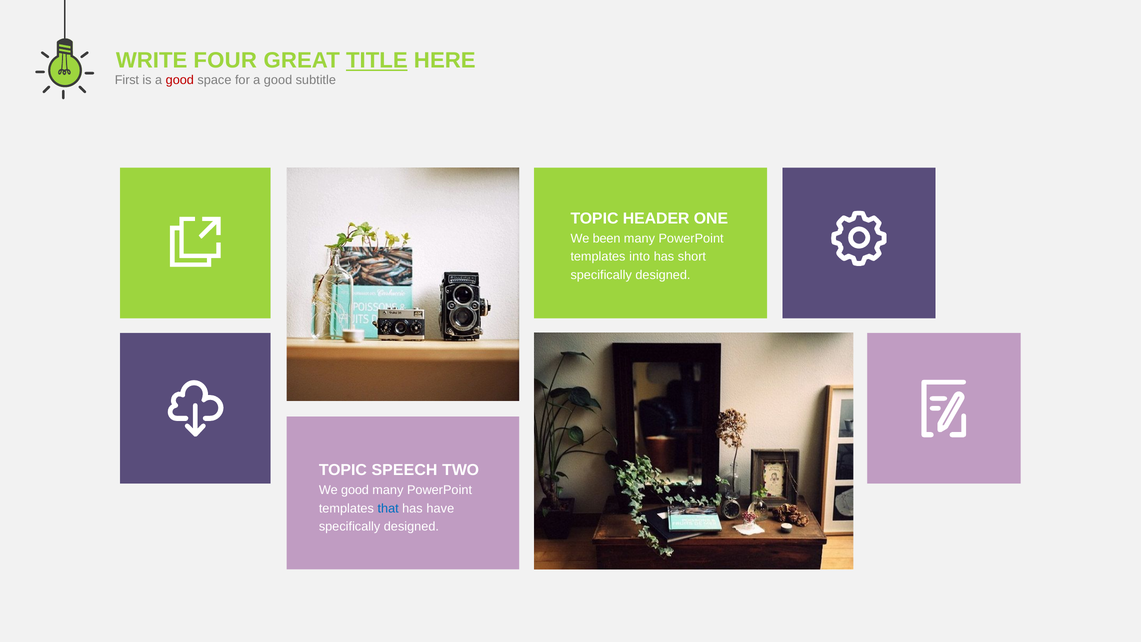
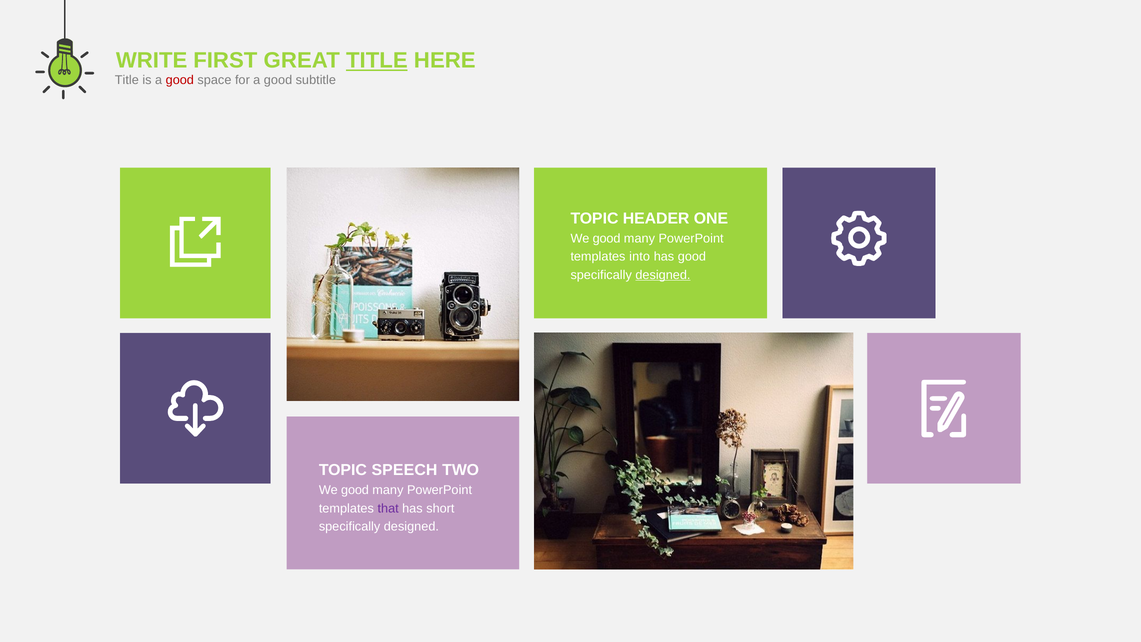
FOUR: FOUR -> FIRST
First at (127, 80): First -> Title
been at (607, 238): been -> good
has short: short -> good
designed at (663, 275) underline: none -> present
that colour: blue -> purple
have: have -> short
